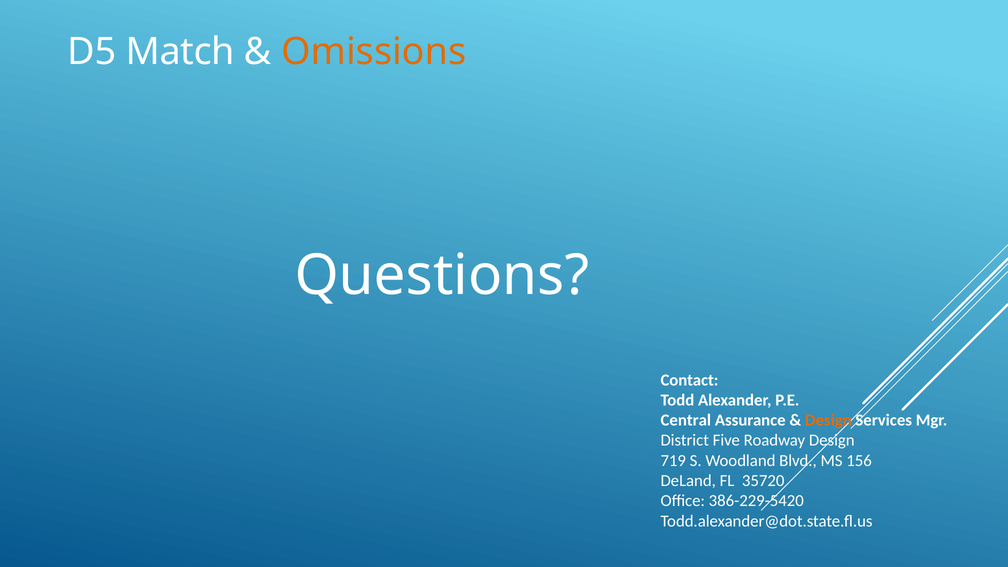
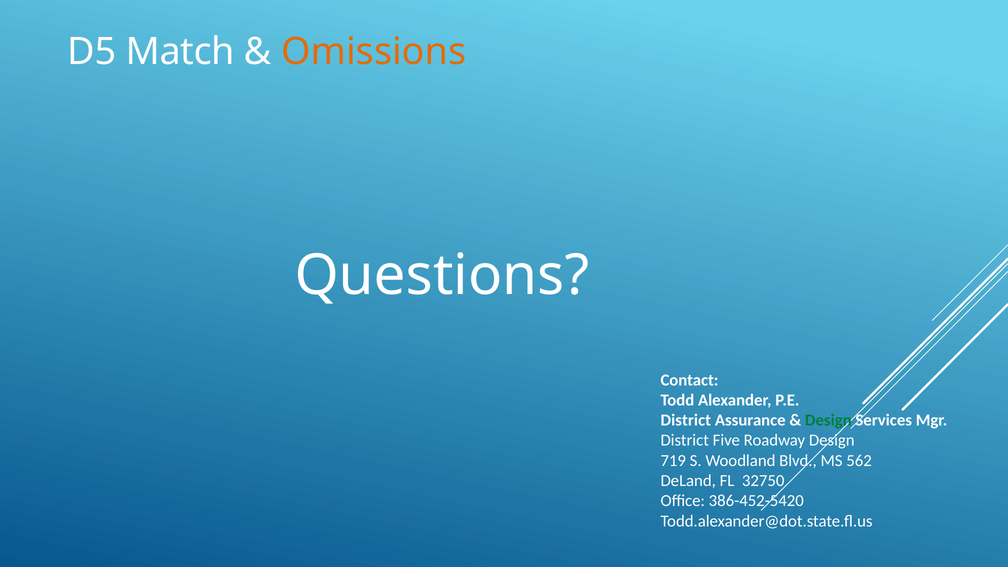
Central at (686, 420): Central -> District
Design at (828, 420) colour: orange -> green
156: 156 -> 562
35720: 35720 -> 32750
386-229-5420: 386-229-5420 -> 386-452-5420
